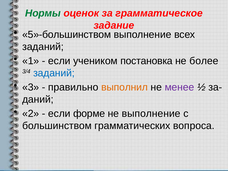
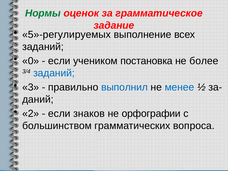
5»-большинством: 5»-большинством -> 5»-регулируемых
1: 1 -> 0
выполнил colour: orange -> blue
менее colour: purple -> blue
форме: форме -> знаков
не выполнение: выполнение -> орфографии
